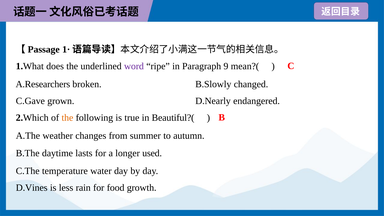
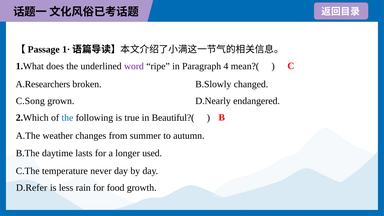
9: 9 -> 4
C.Gave: C.Gave -> C.Song
the at (67, 118) colour: orange -> blue
water: water -> never
D.Vines: D.Vines -> D.Refer
